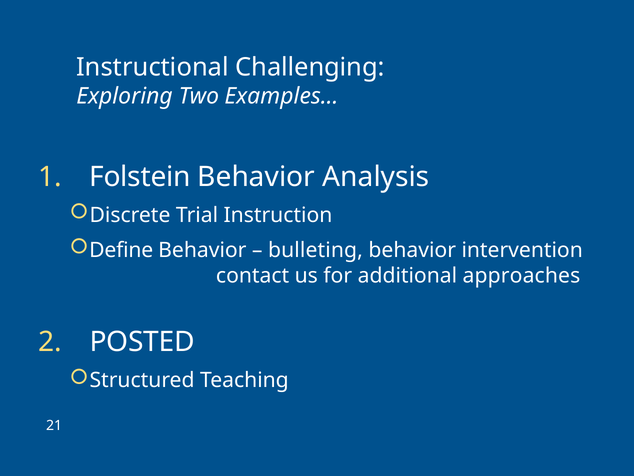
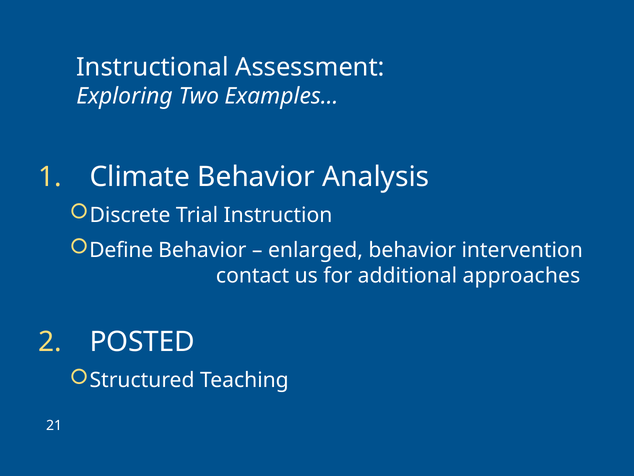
Challenging: Challenging -> Assessment
Folstein: Folstein -> Climate
bulleting: bulleting -> enlarged
